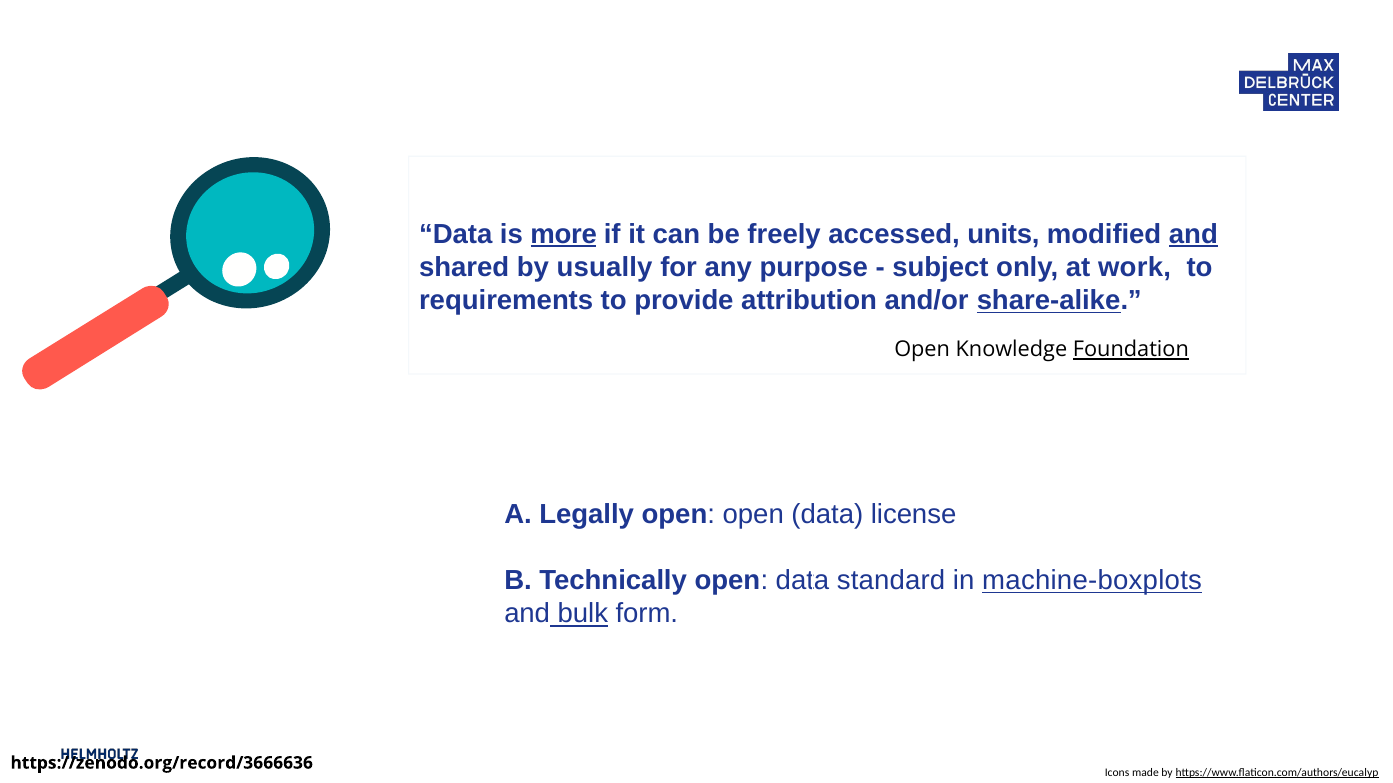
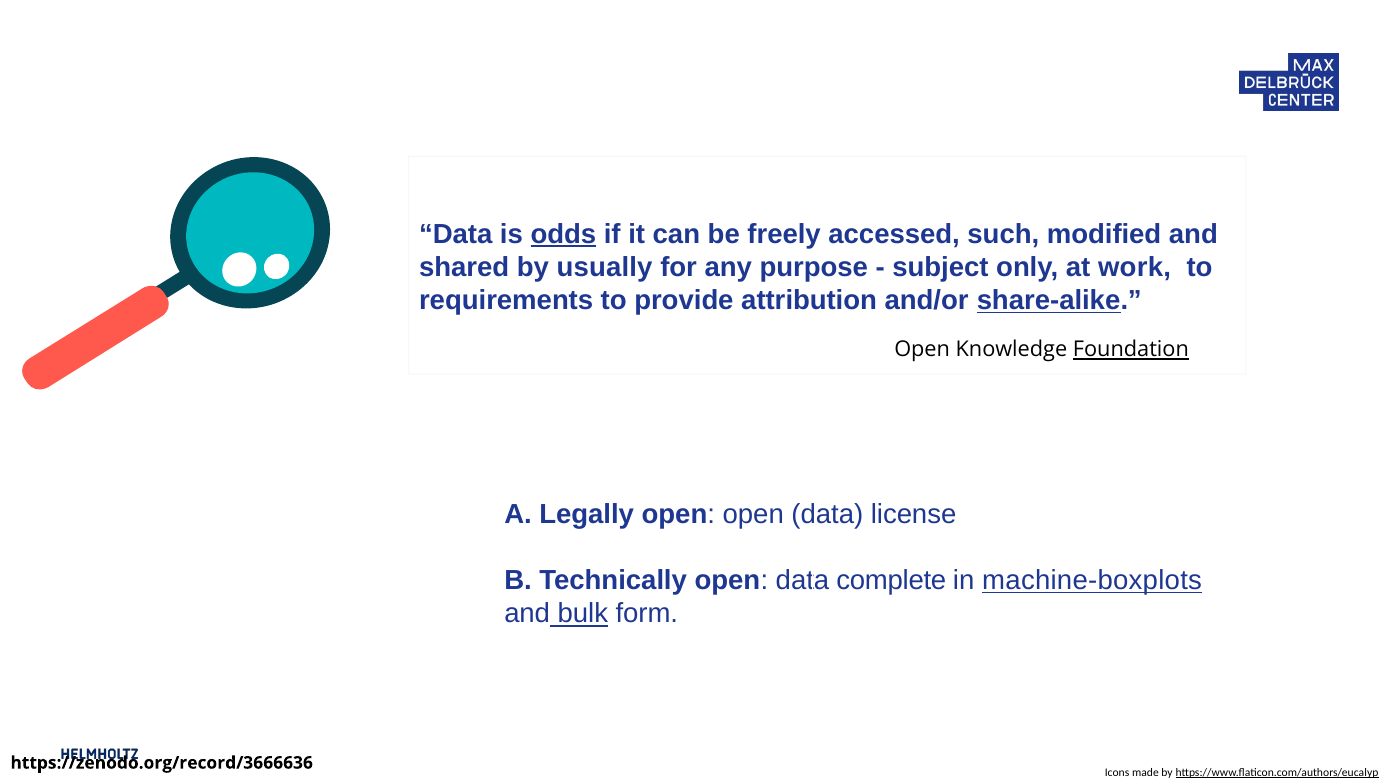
more: more -> odds
units: units -> such
and at (1193, 234) underline: present -> none
standard: standard -> complete
